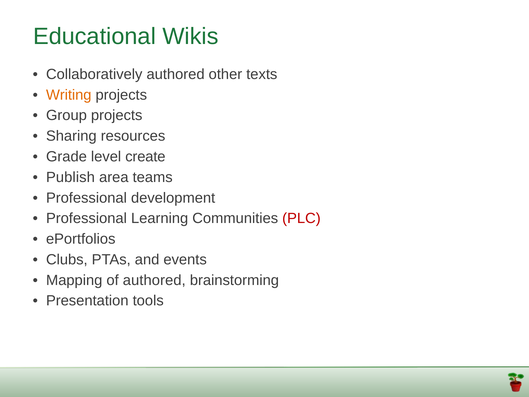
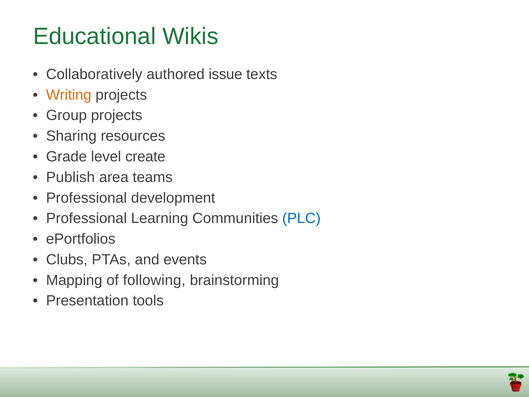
other: other -> issue
PLC colour: red -> blue
of authored: authored -> following
